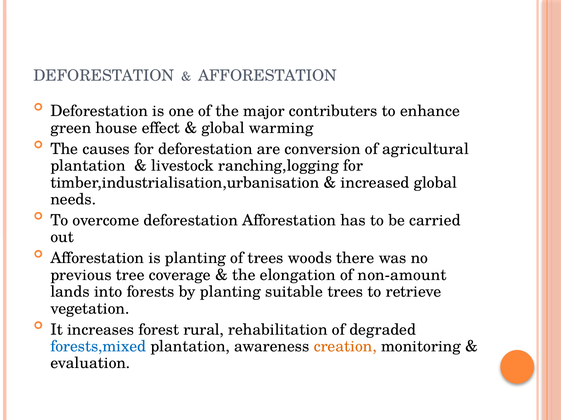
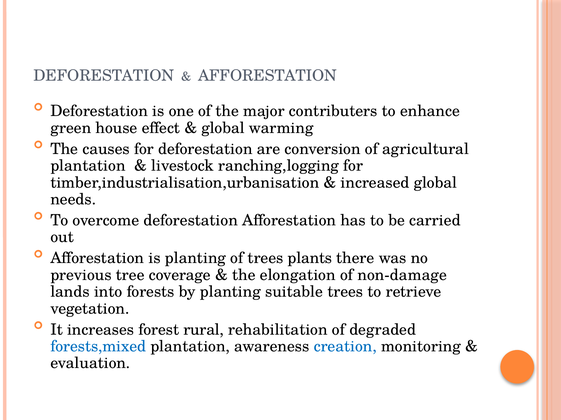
woods: woods -> plants
non-amount: non-amount -> non-damage
creation colour: orange -> blue
